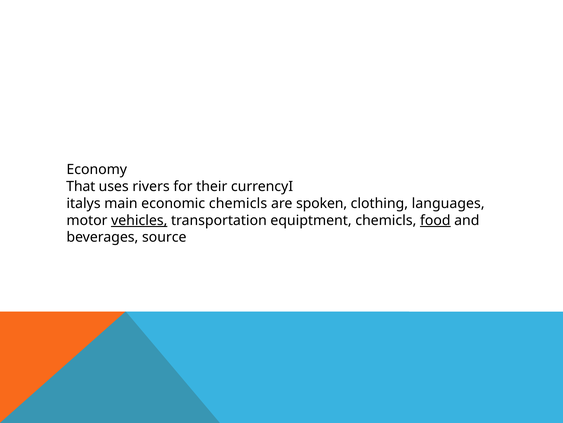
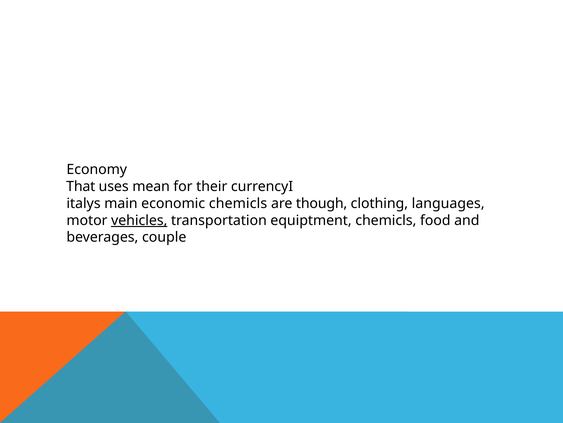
rivers: rivers -> mean
spoken: spoken -> though
food underline: present -> none
source: source -> couple
